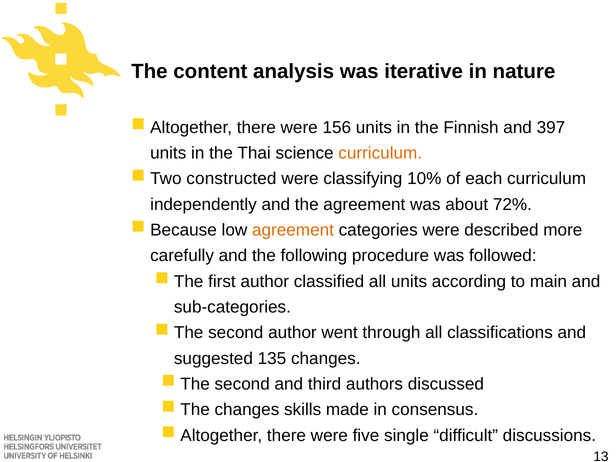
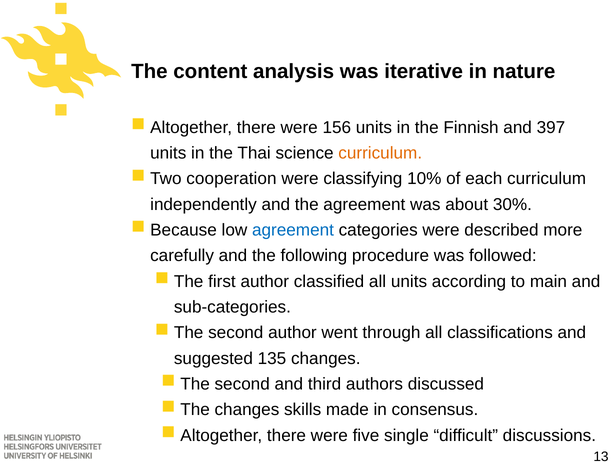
constructed: constructed -> cooperation
72%: 72% -> 30%
agreement at (293, 230) colour: orange -> blue
